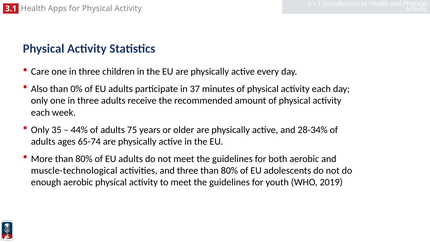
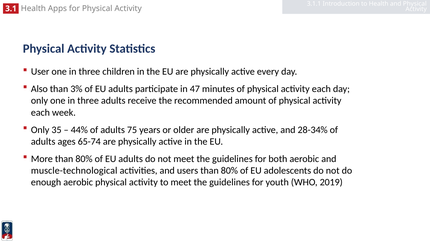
Care: Care -> User
0%: 0% -> 3%
37: 37 -> 47
and three: three -> users
